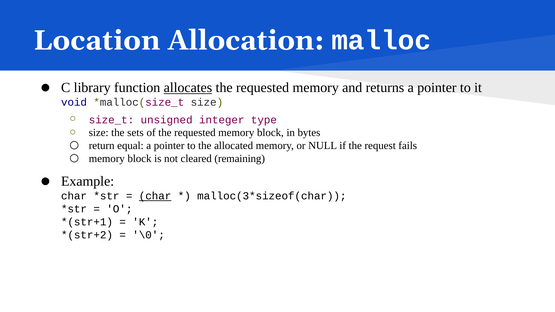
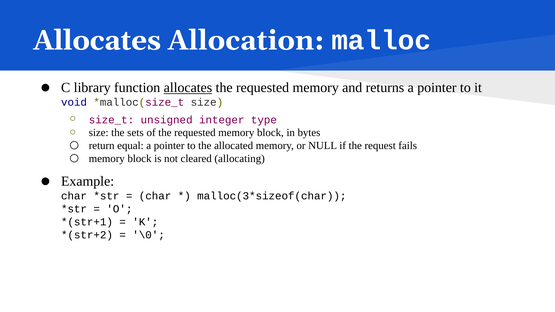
Location at (97, 40): Location -> Allocates
remaining: remaining -> allocating
char at (155, 196) underline: present -> none
